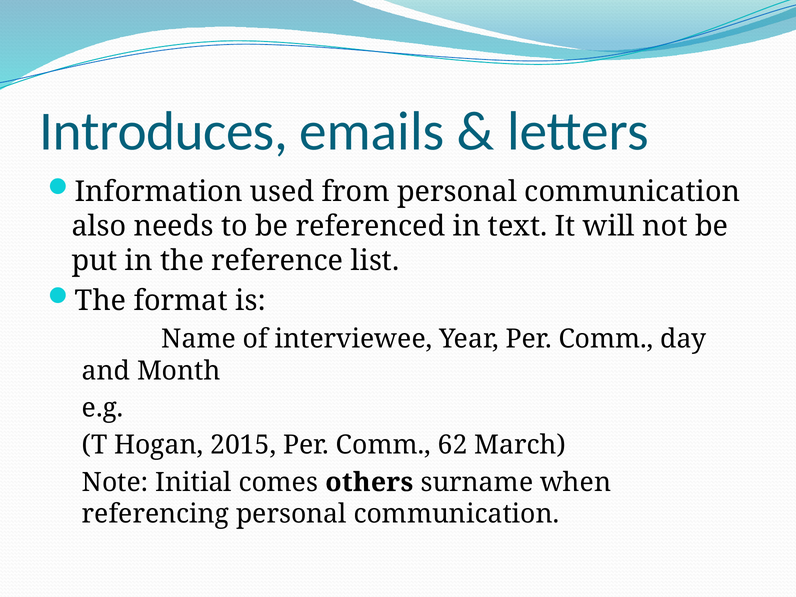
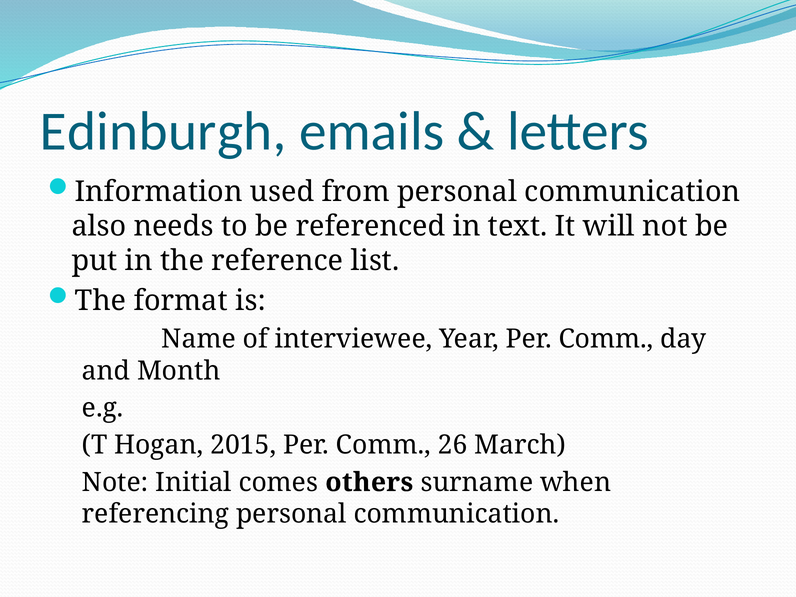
Introduces: Introduces -> Edinburgh
62: 62 -> 26
